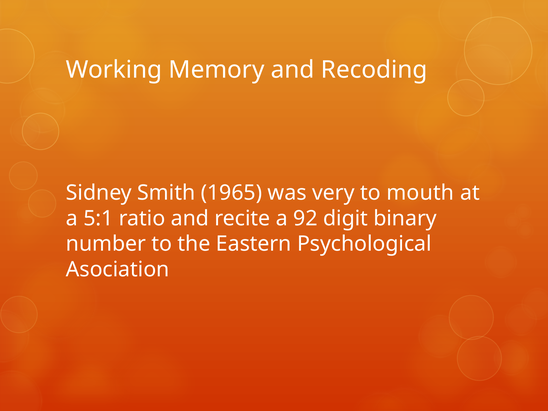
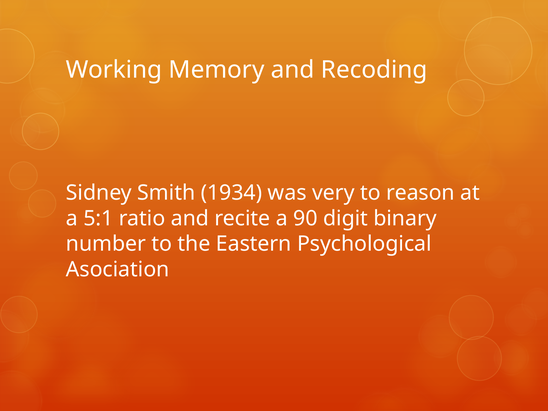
1965: 1965 -> 1934
mouth: mouth -> reason
92: 92 -> 90
